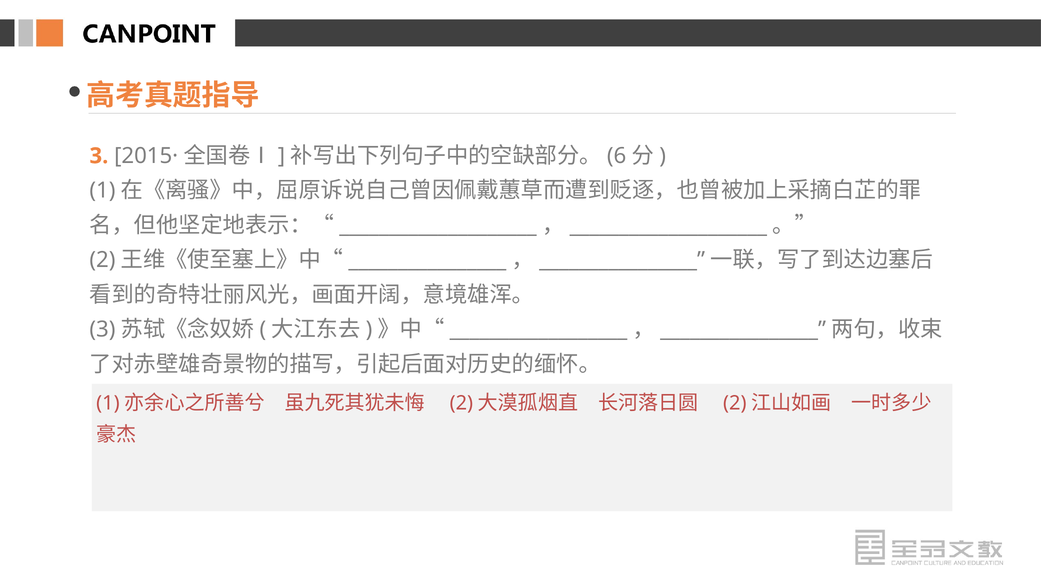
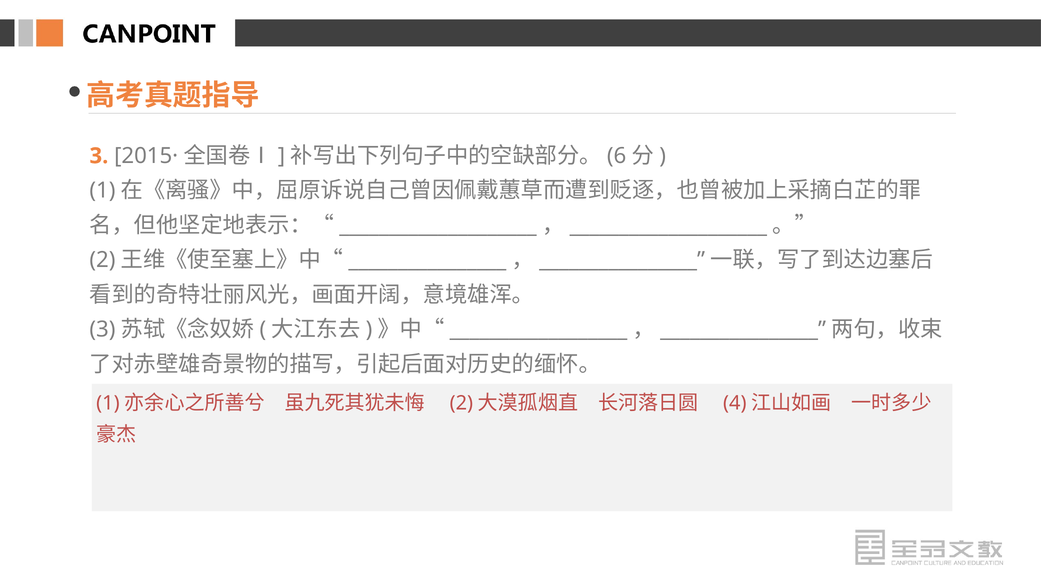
2 at (735, 403): 2 -> 4
